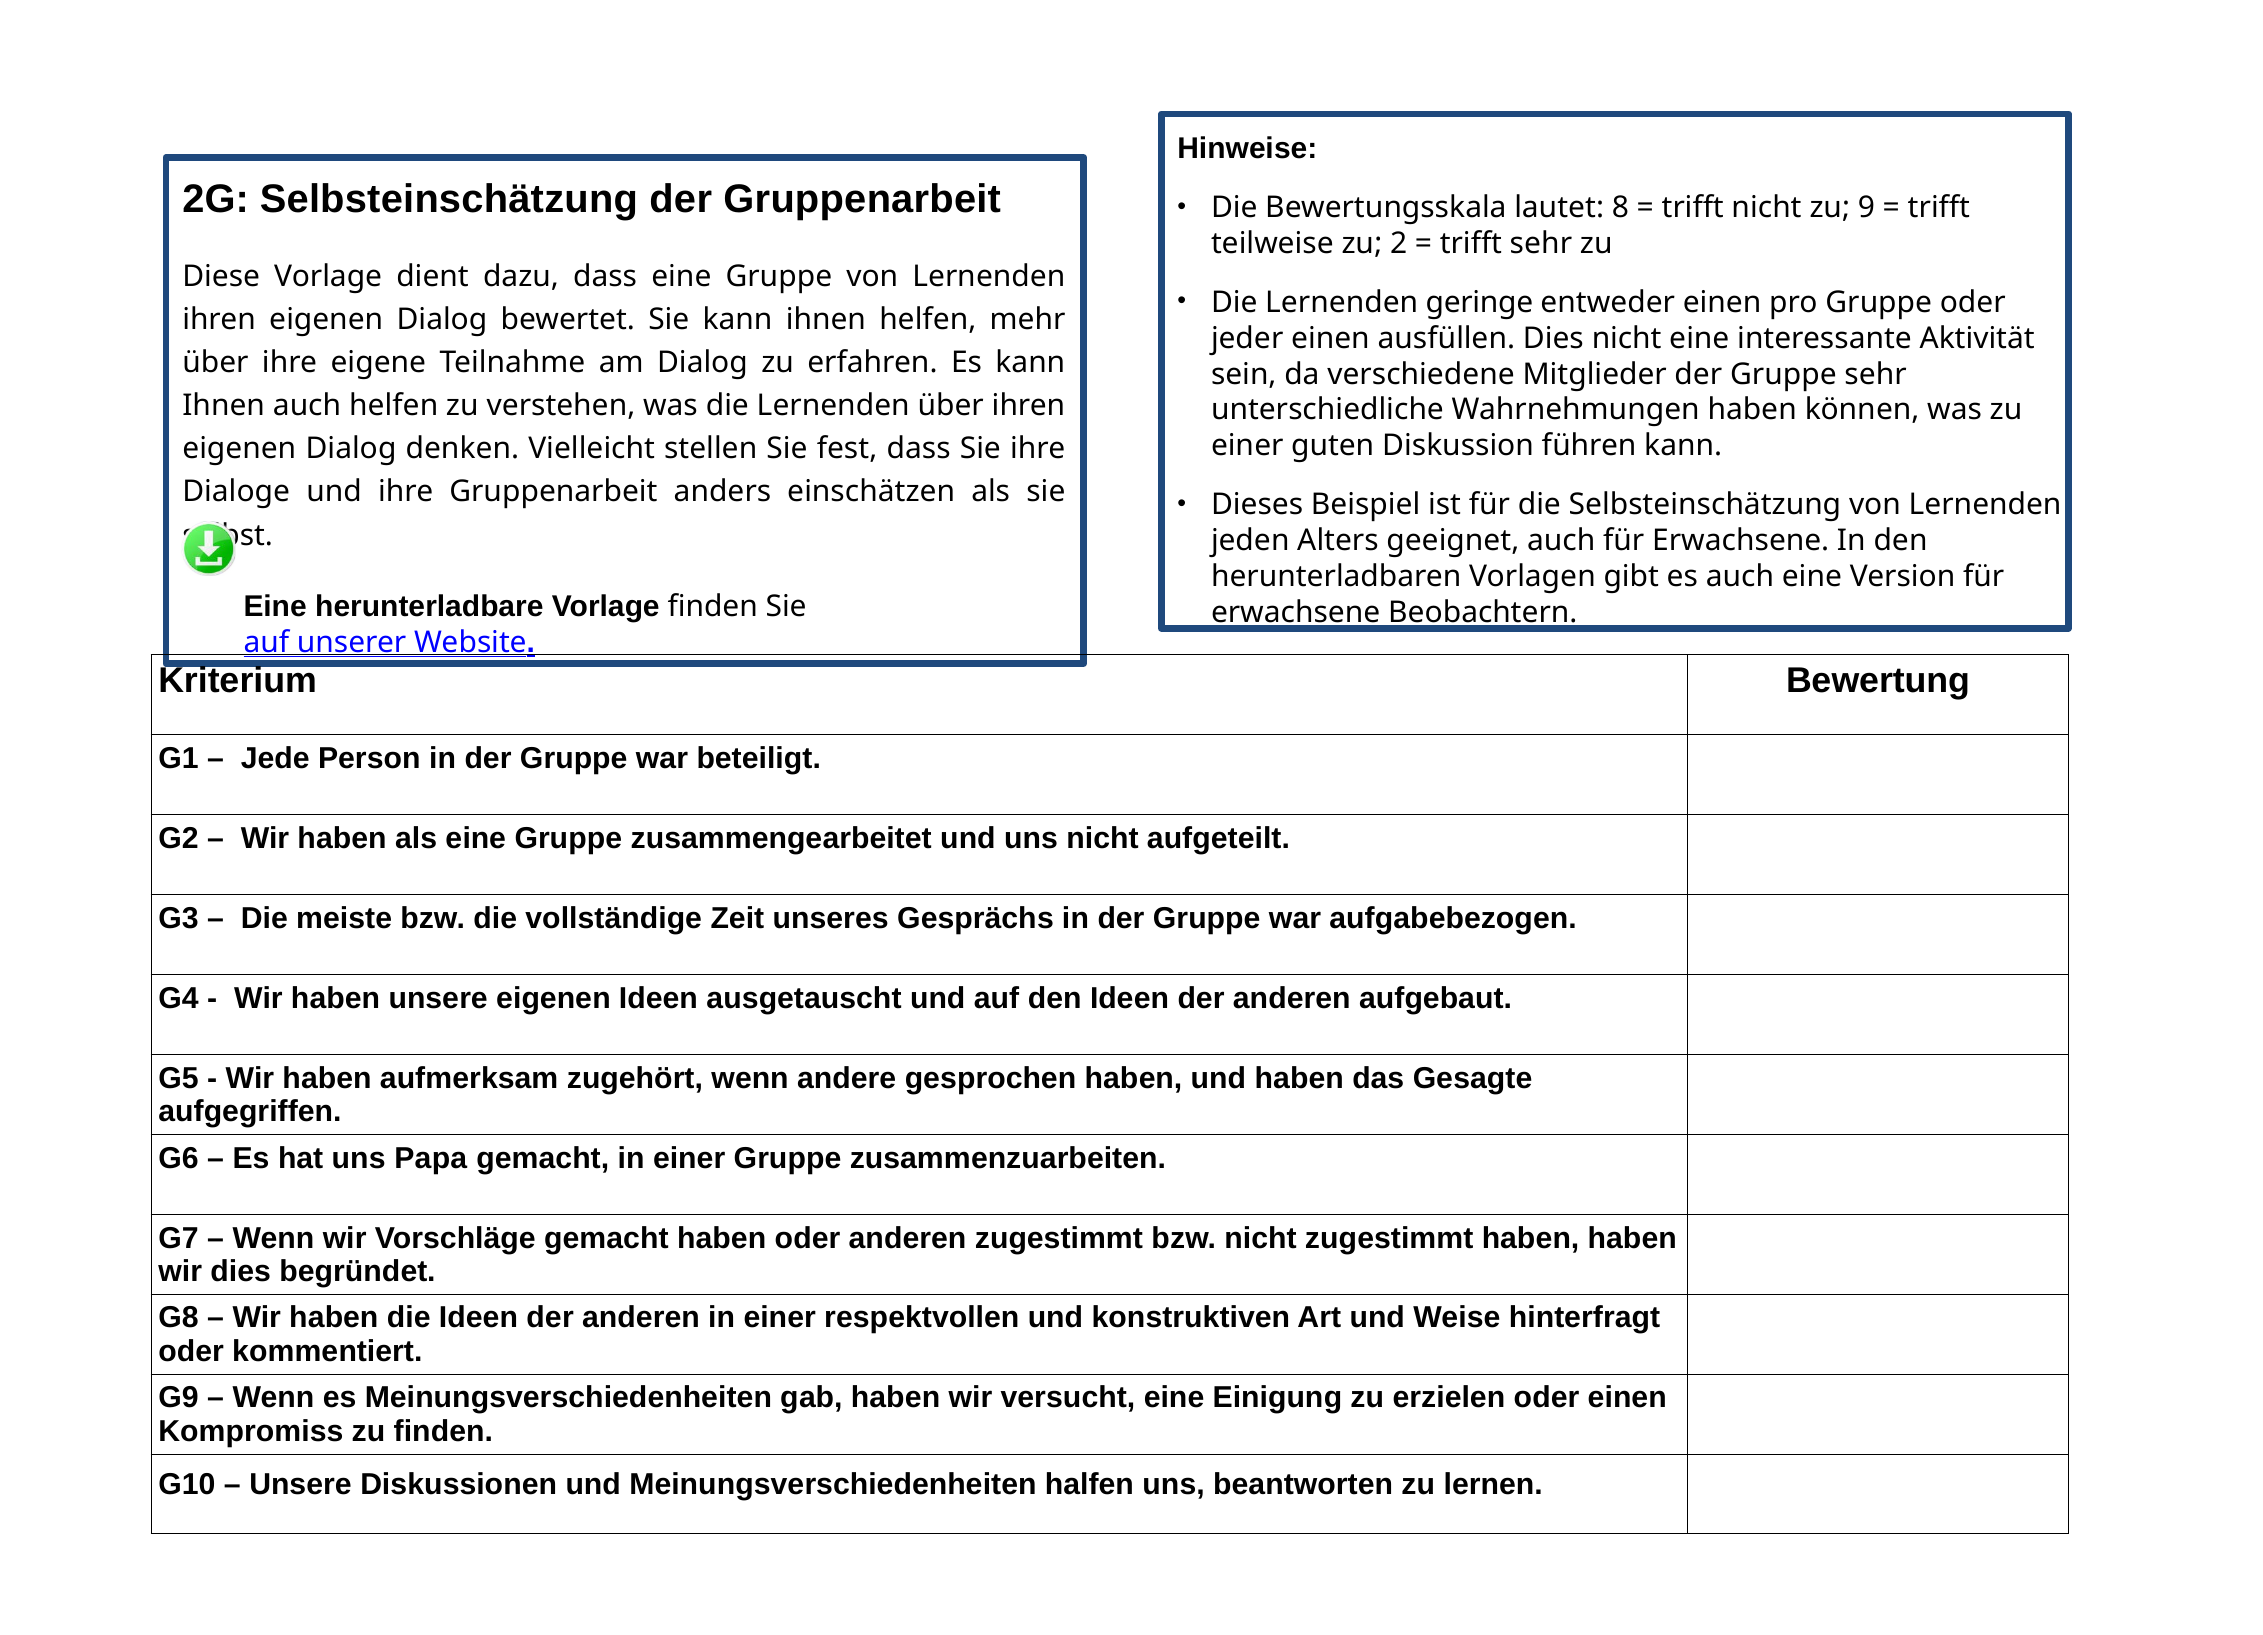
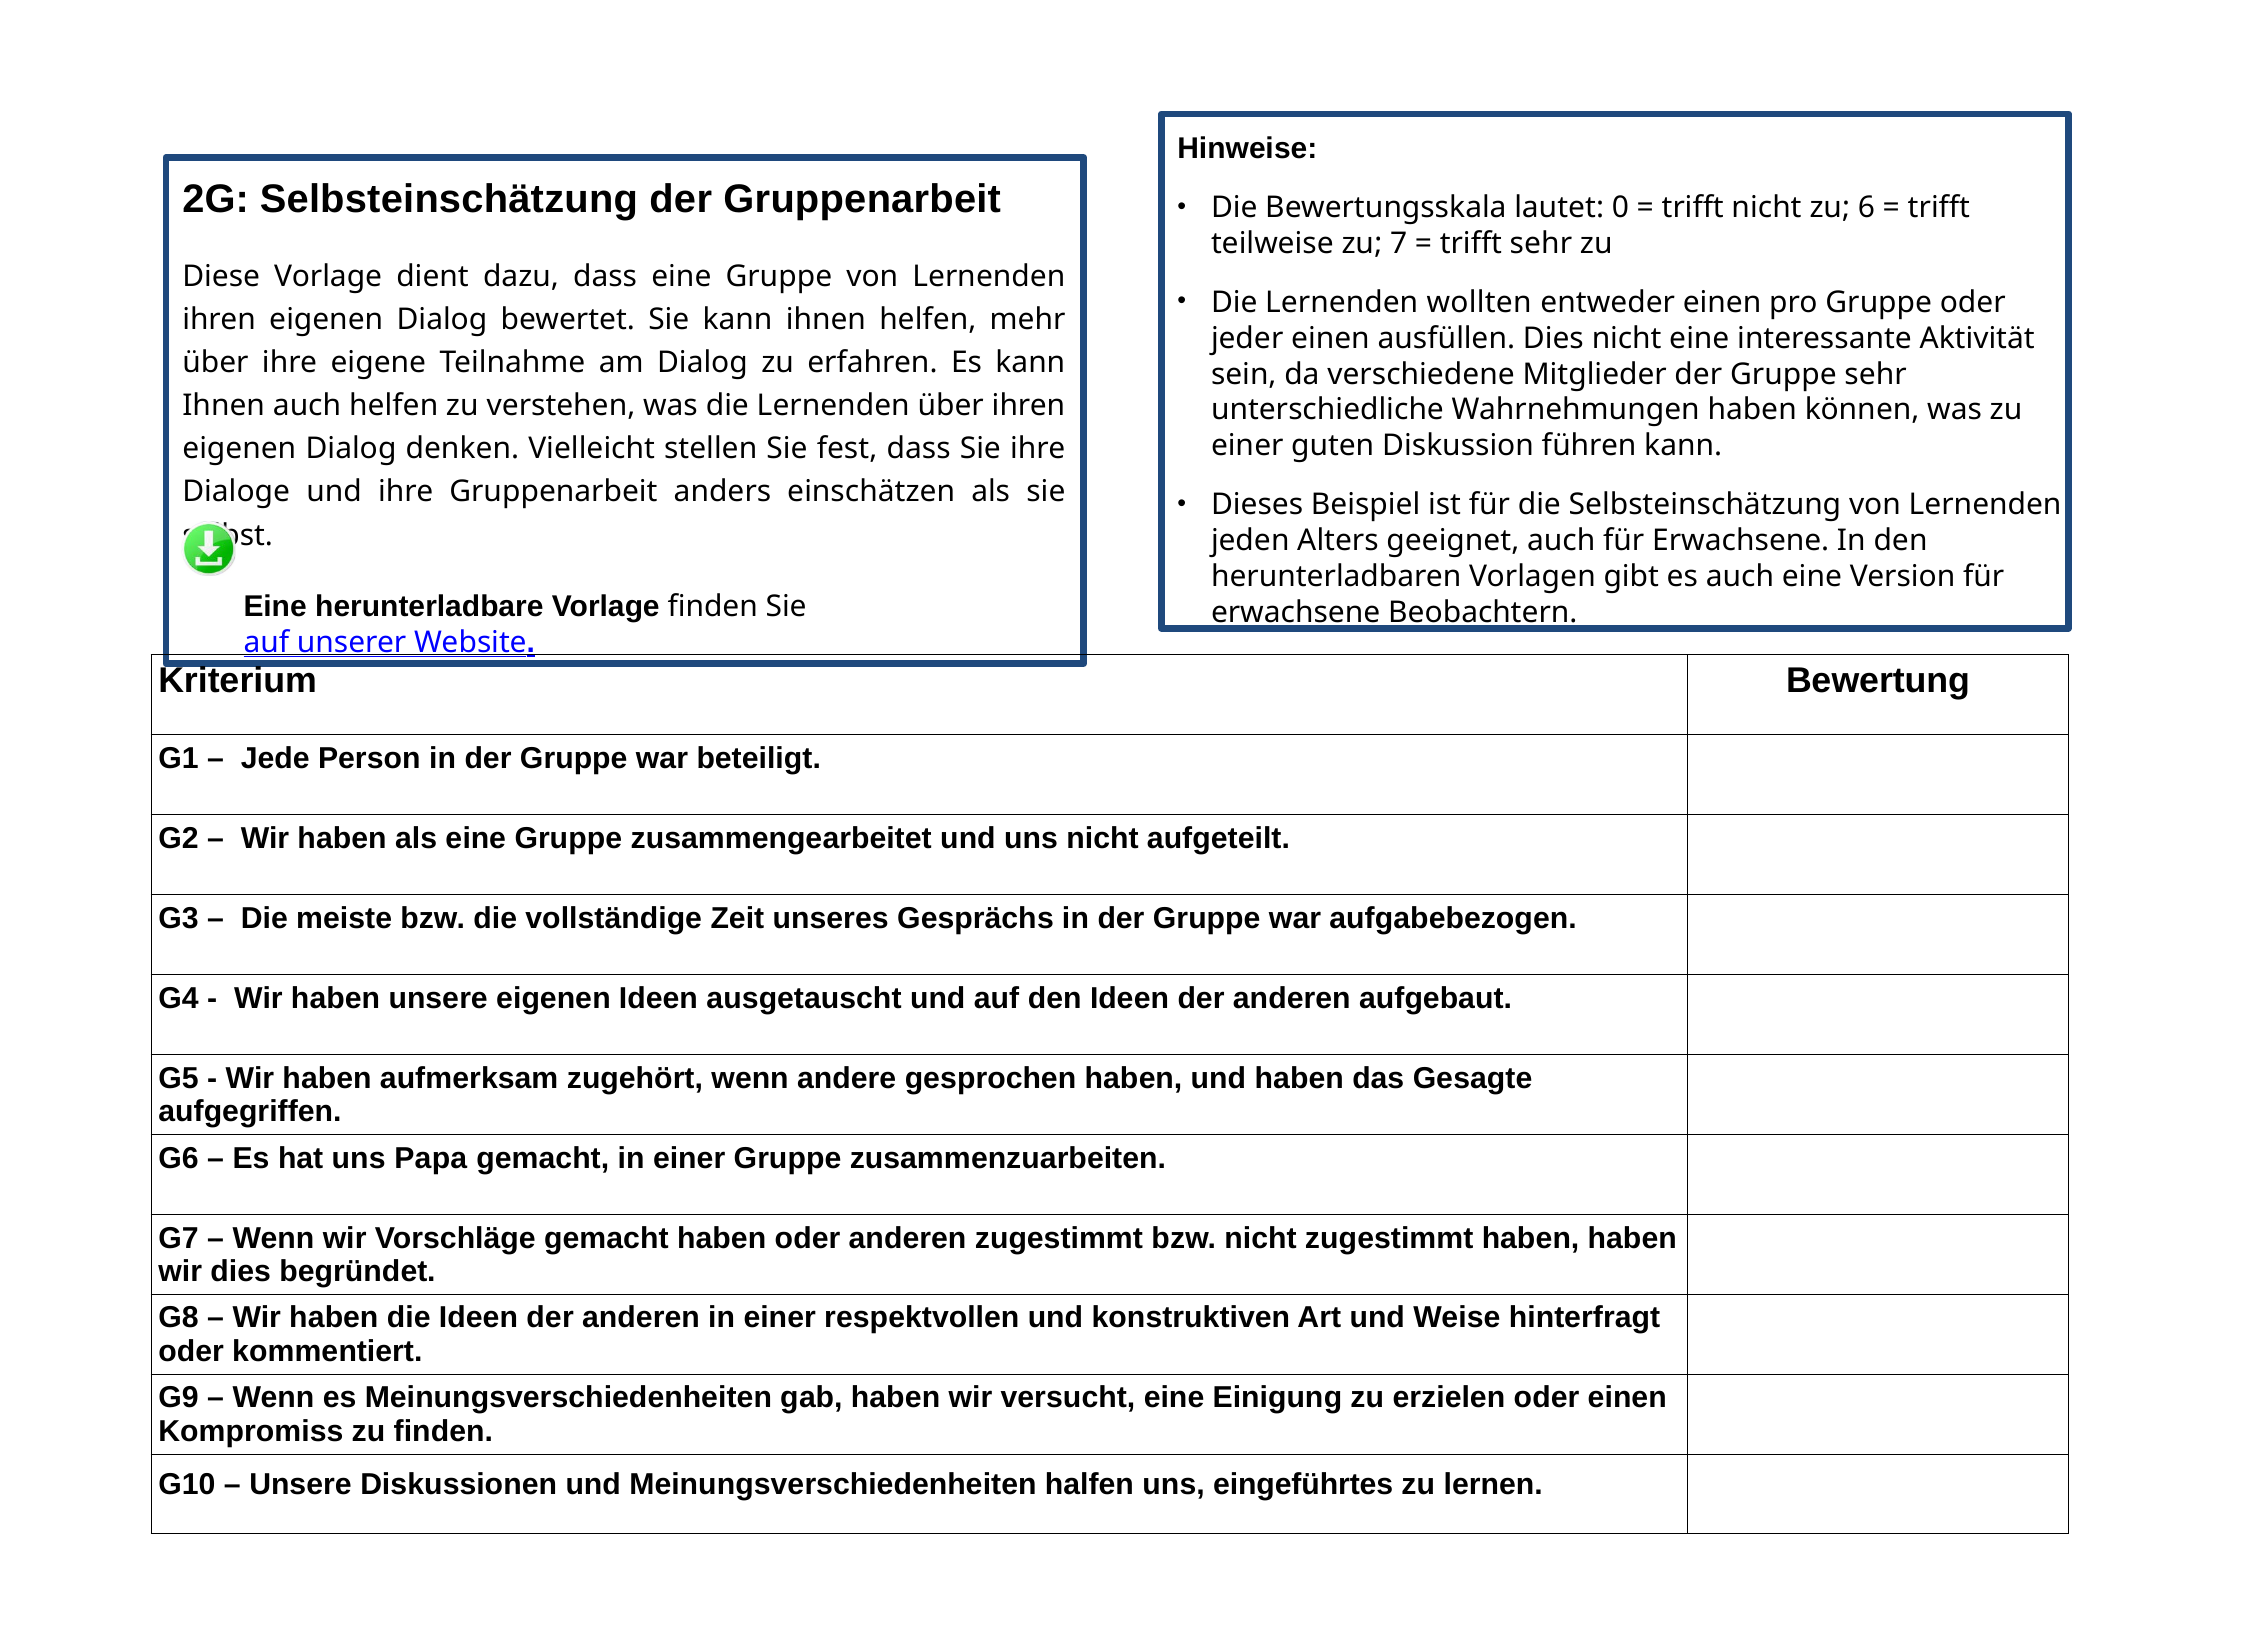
8: 8 -> 0
9: 9 -> 6
2: 2 -> 7
geringe: geringe -> wollten
beantworten: beantworten -> eingeführtes
